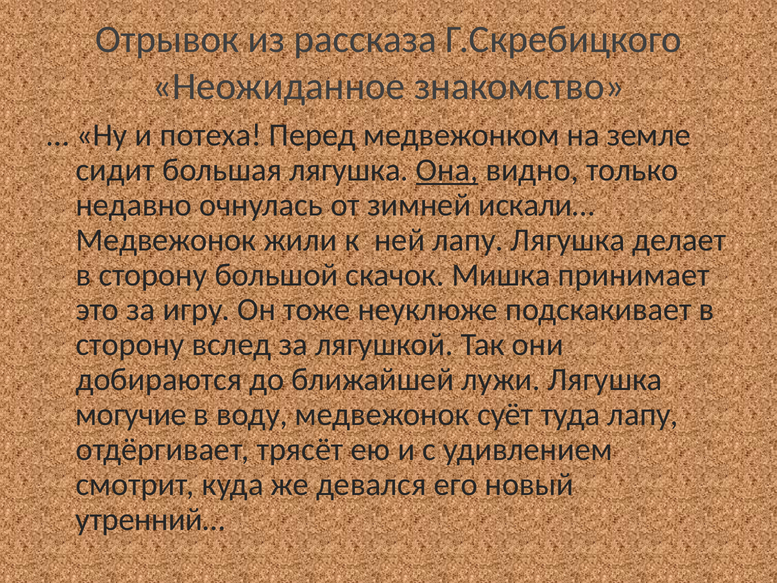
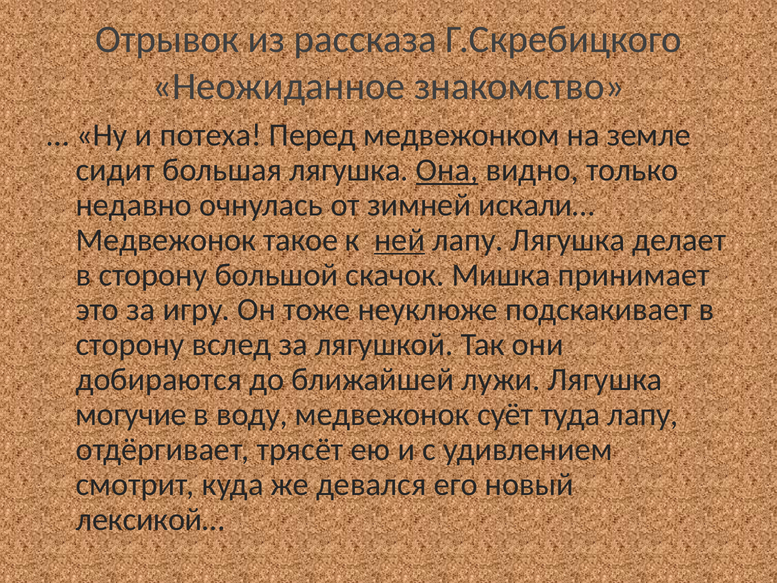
жили: жили -> такое
ней underline: none -> present
утренний…: утренний… -> лексикой…
